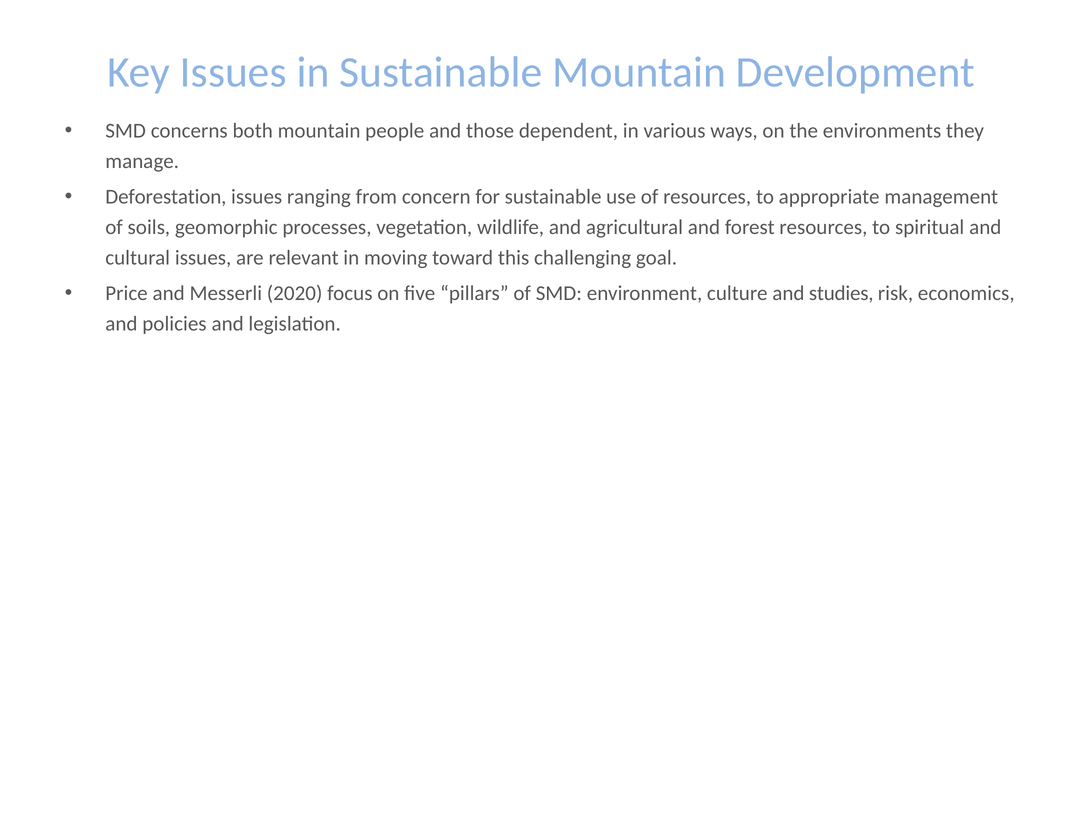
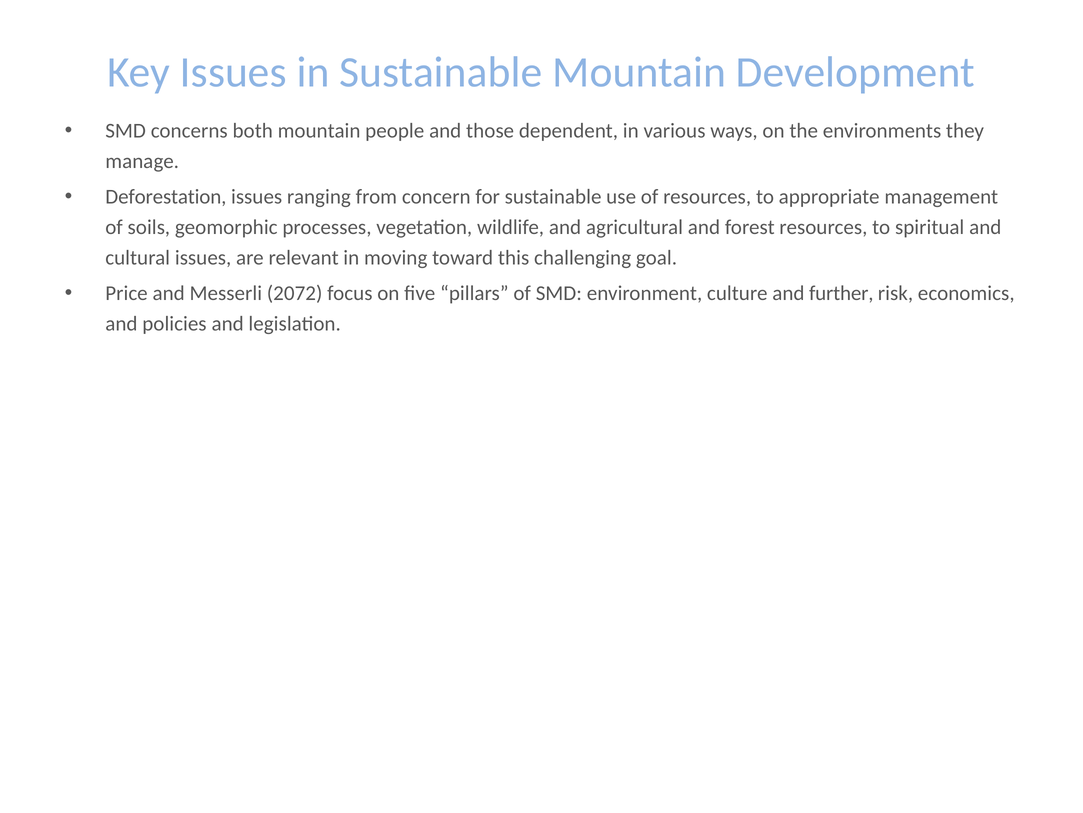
2020: 2020 -> 2072
studies: studies -> further
